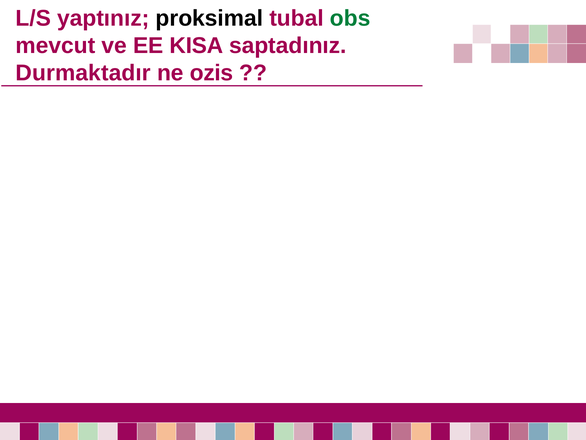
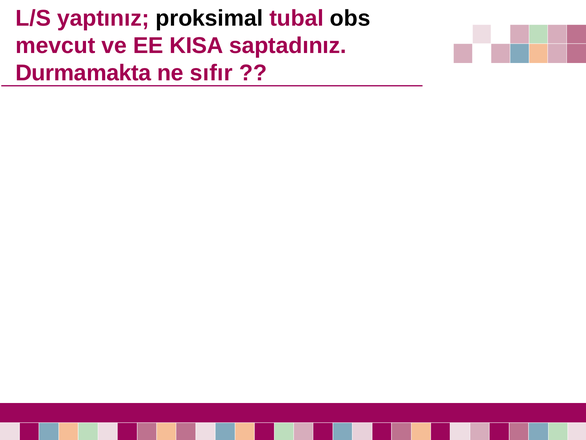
obs colour: green -> black
Durmaktadır: Durmaktadır -> Durmamakta
ozis: ozis -> sıfır
